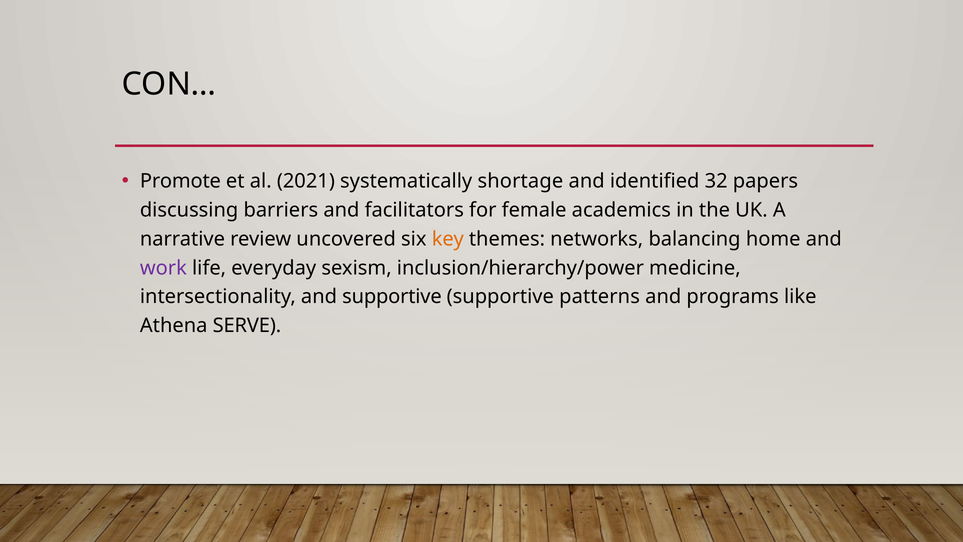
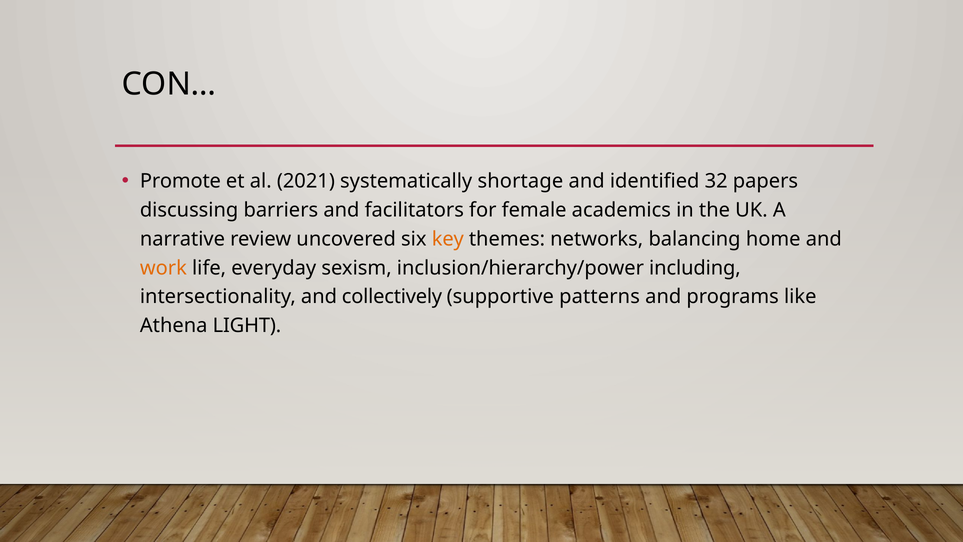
work colour: purple -> orange
medicine: medicine -> including
and supportive: supportive -> collectively
SERVE: SERVE -> LIGHT
